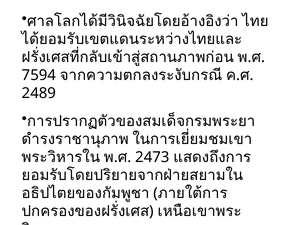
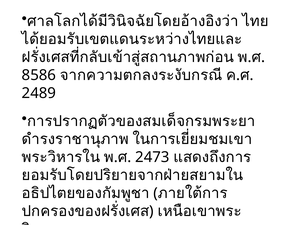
7594: 7594 -> 8586
